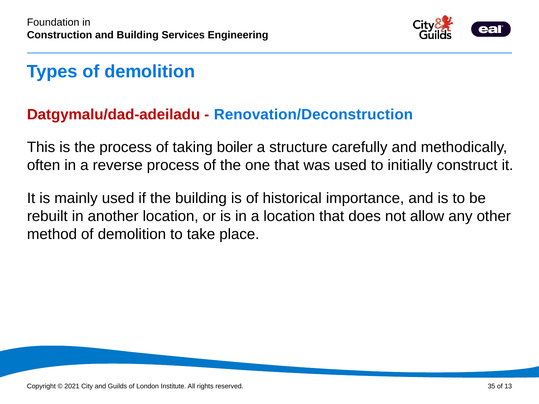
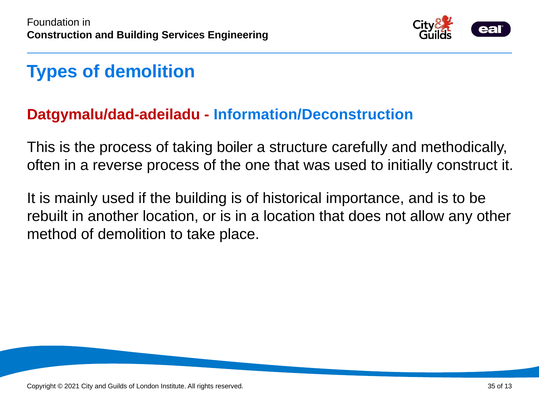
Renovation/Deconstruction: Renovation/Deconstruction -> Information/Deconstruction
